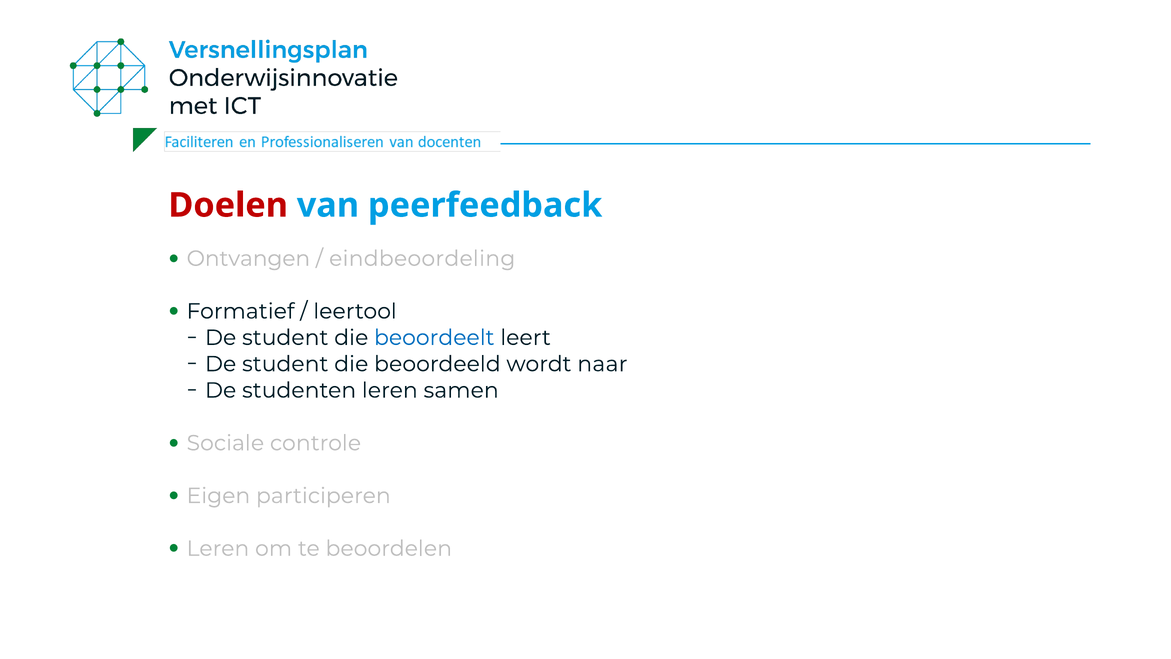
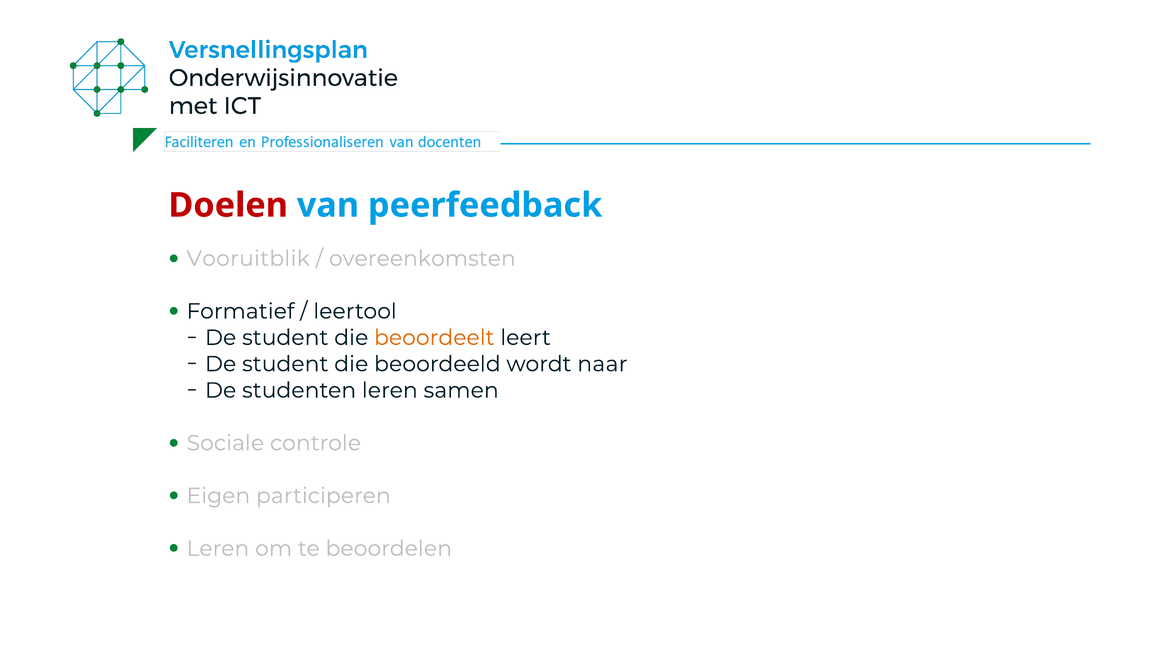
Ontvangen: Ontvangen -> Vooruitblik
eindbeoordeling: eindbeoordeling -> overeenkomsten
beoordeelt colour: blue -> orange
